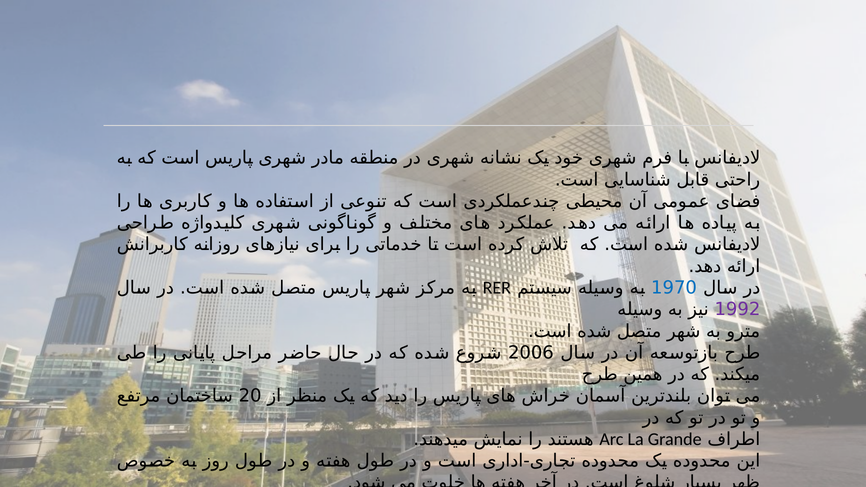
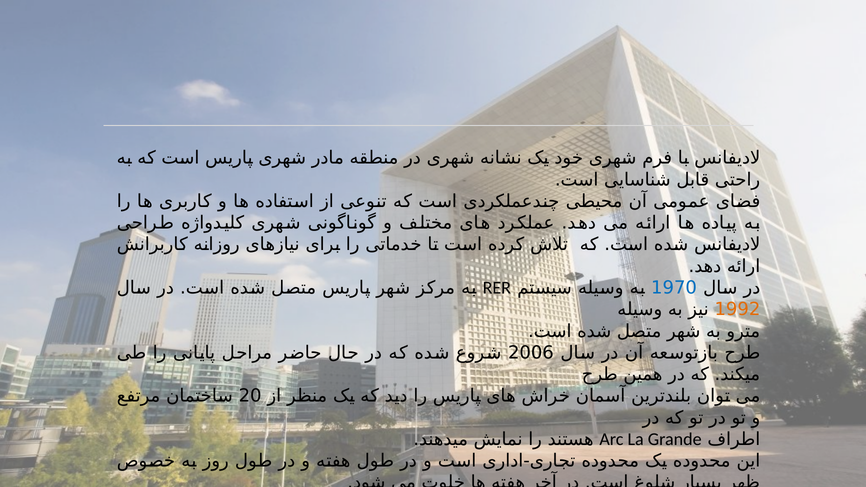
1992 colour: purple -> orange
